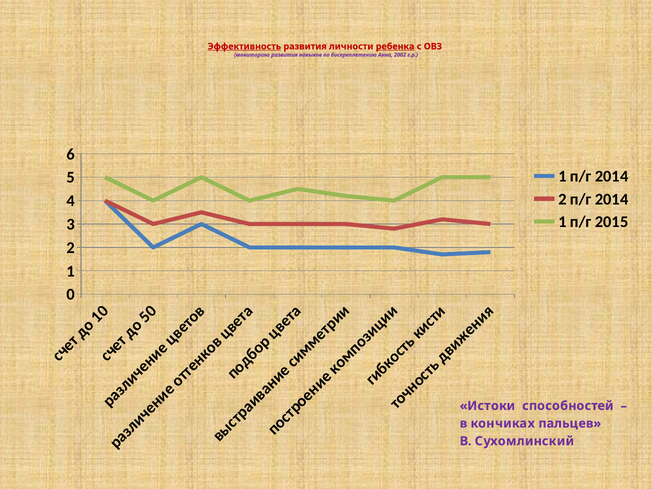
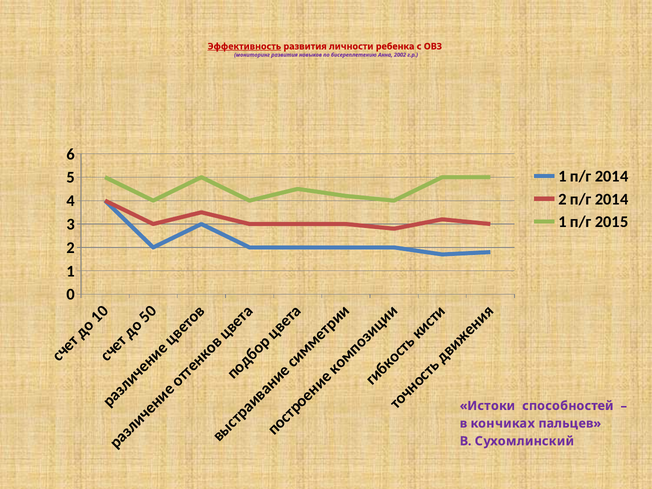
ребенка underline: present -> none
